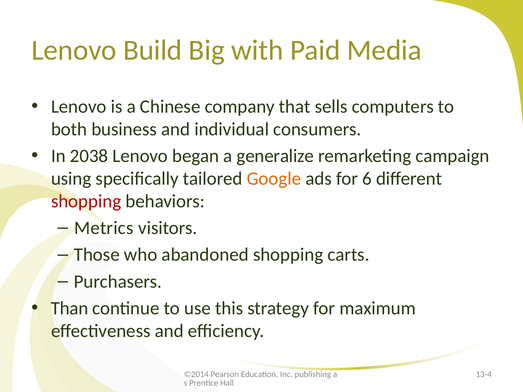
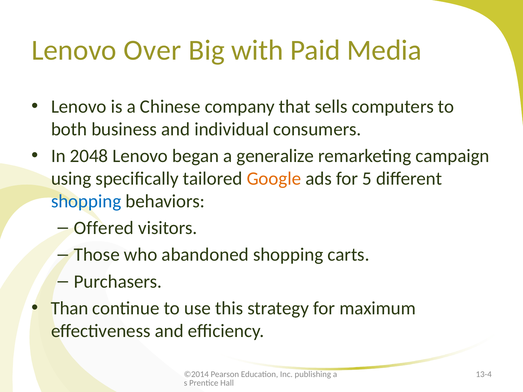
Build: Build -> Over
2038: 2038 -> 2048
6: 6 -> 5
shopping at (86, 201) colour: red -> blue
Metrics: Metrics -> Offered
